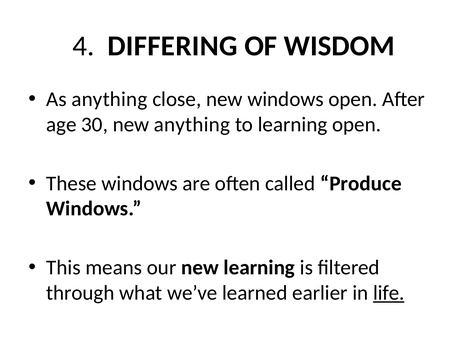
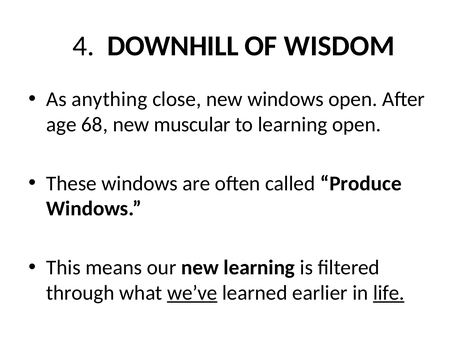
DIFFERING: DIFFERING -> DOWNHILL
30: 30 -> 68
new anything: anything -> muscular
we’ve underline: none -> present
